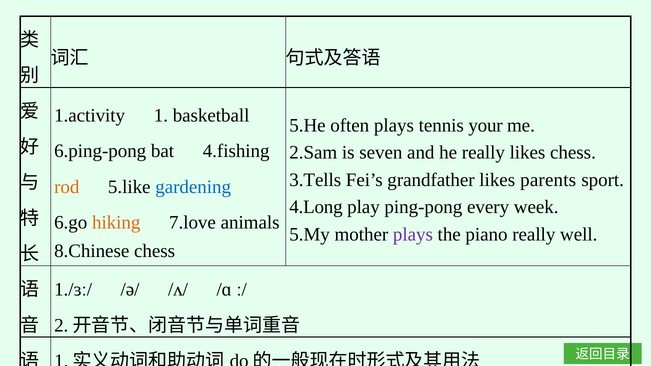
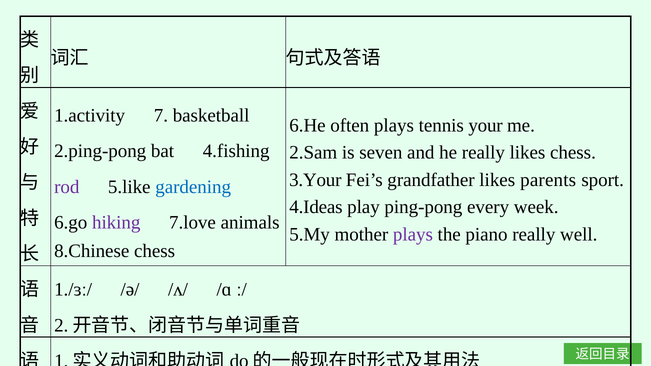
1.activity 1: 1 -> 7
5.He: 5.He -> 6.He
6.ping-pong: 6.ping-pong -> 2.ping-pong
3.Tells: 3.Tells -> 3.Your
rod colour: orange -> purple
4.Long: 4.Long -> 4.Ideas
hiking colour: orange -> purple
